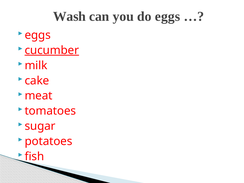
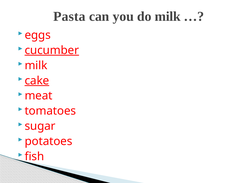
Wash: Wash -> Pasta
do eggs: eggs -> milk
cake underline: none -> present
